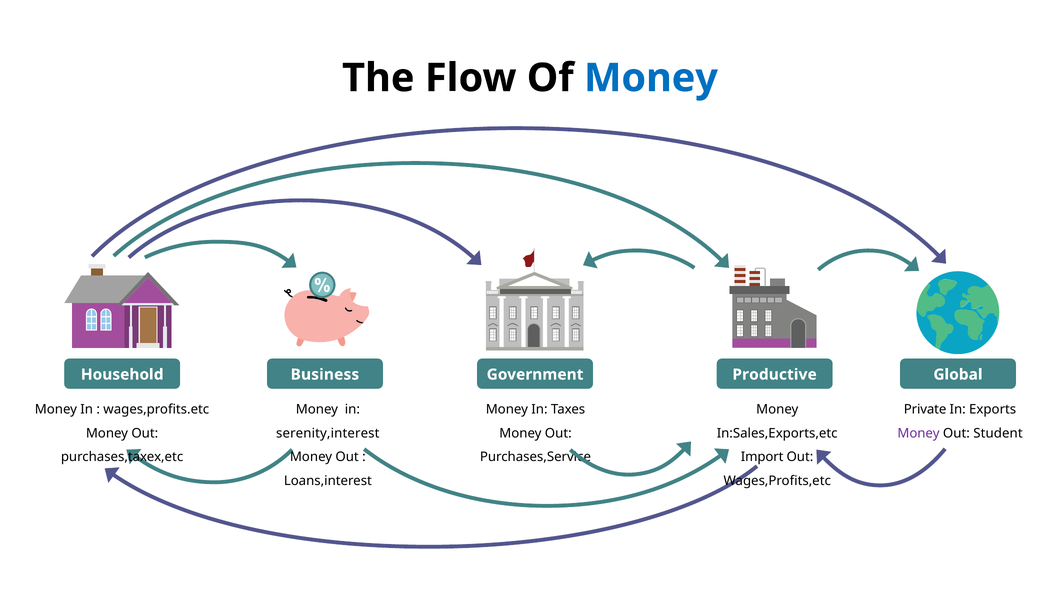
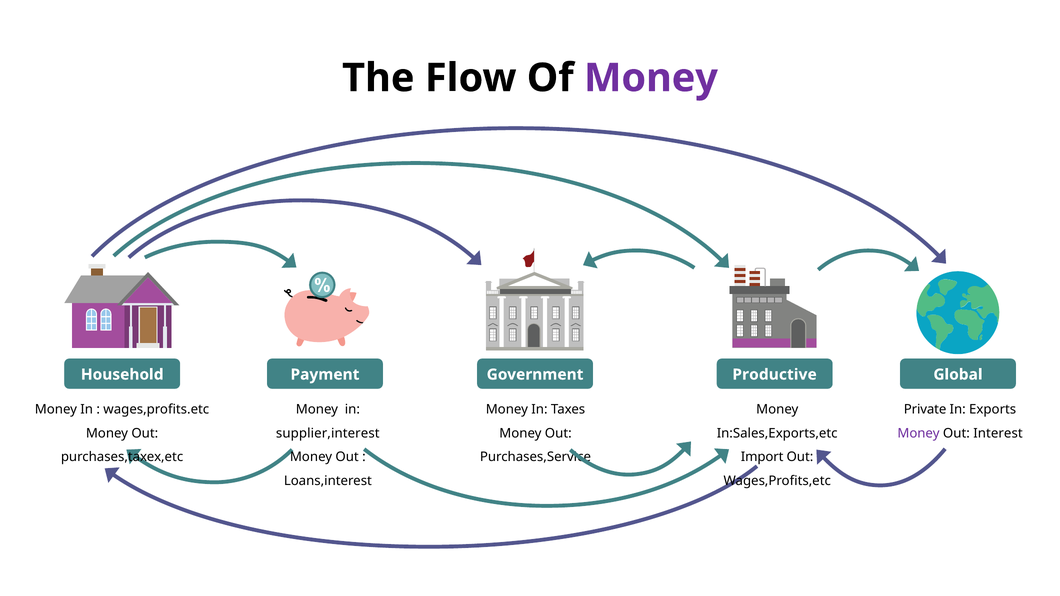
Money at (651, 78) colour: blue -> purple
Business: Business -> Payment
serenity,interest: serenity,interest -> supplier,interest
Student: Student -> Interest
